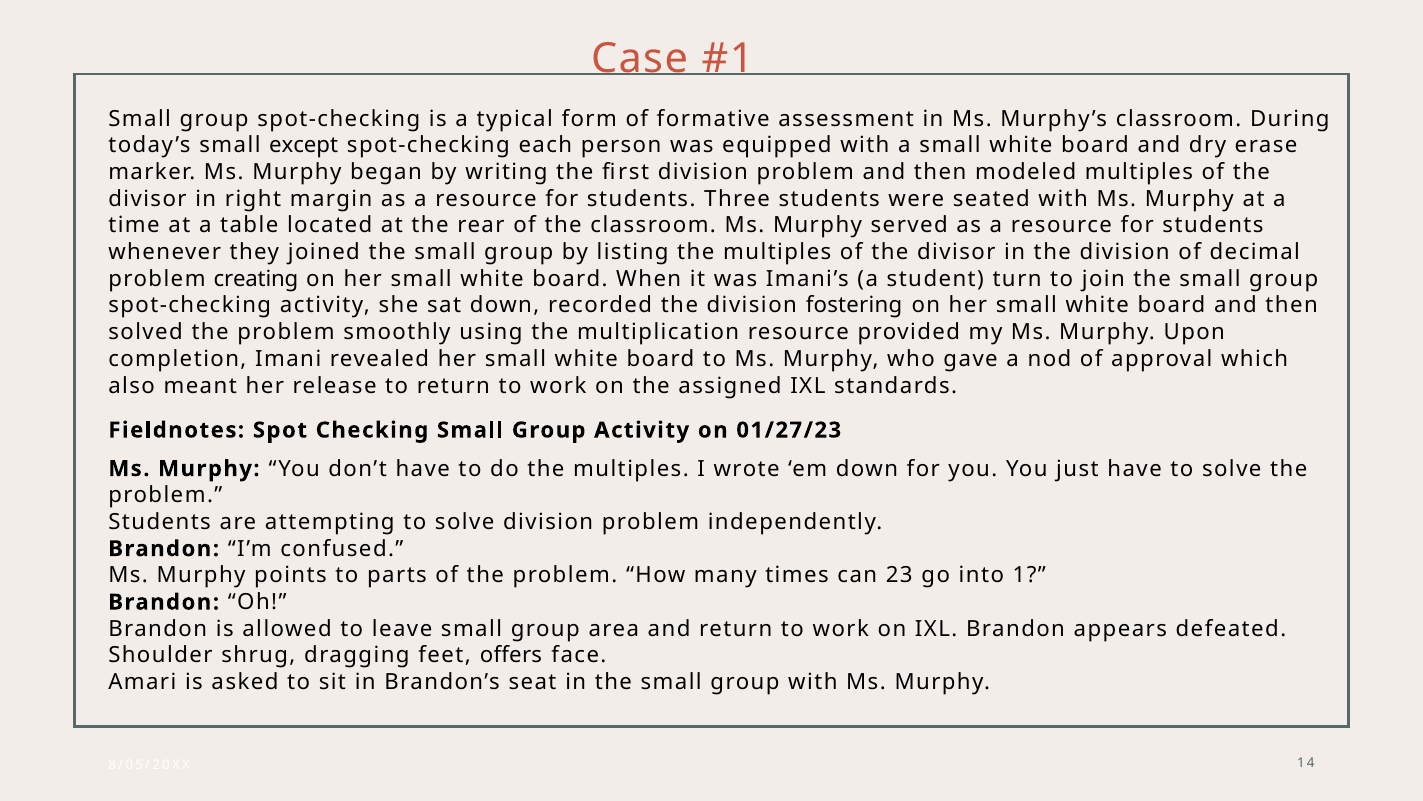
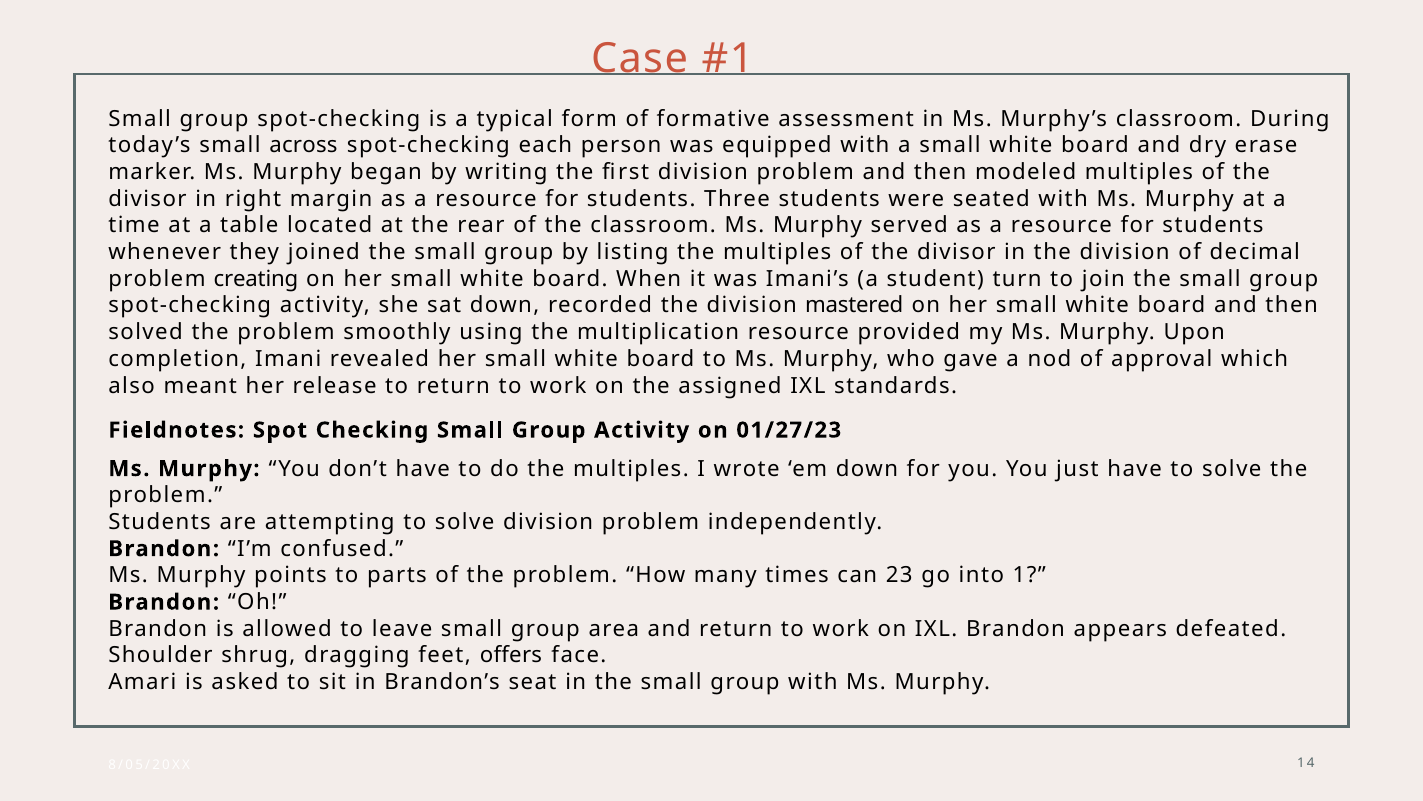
except: except -> across
fostering: fostering -> mastered
